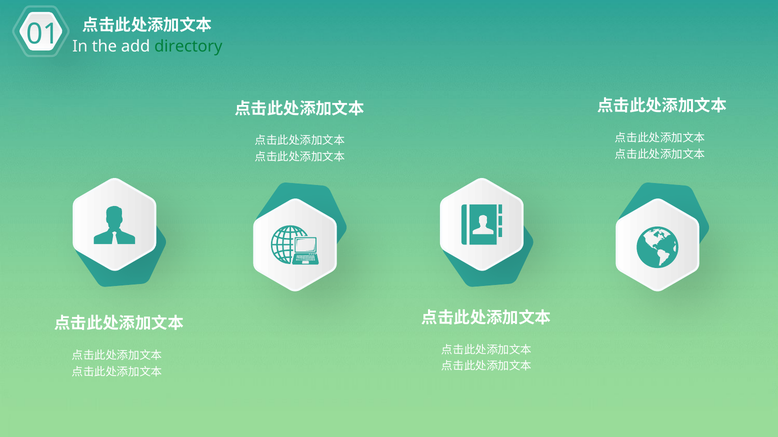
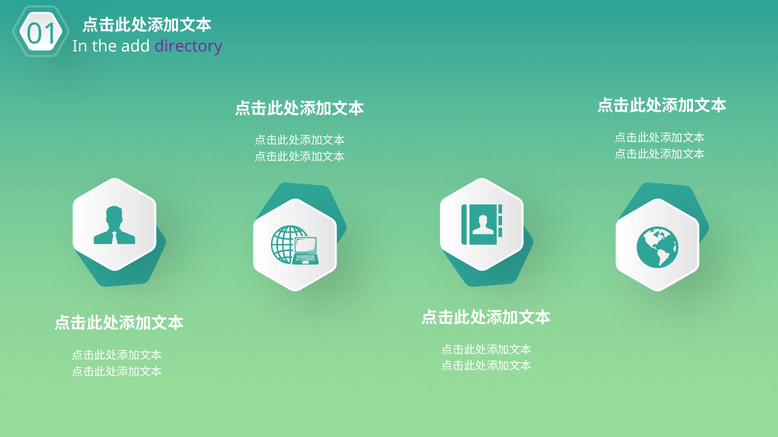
directory colour: green -> purple
